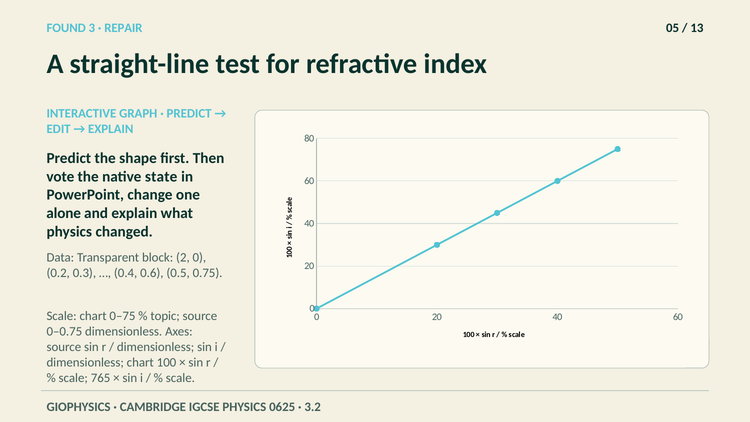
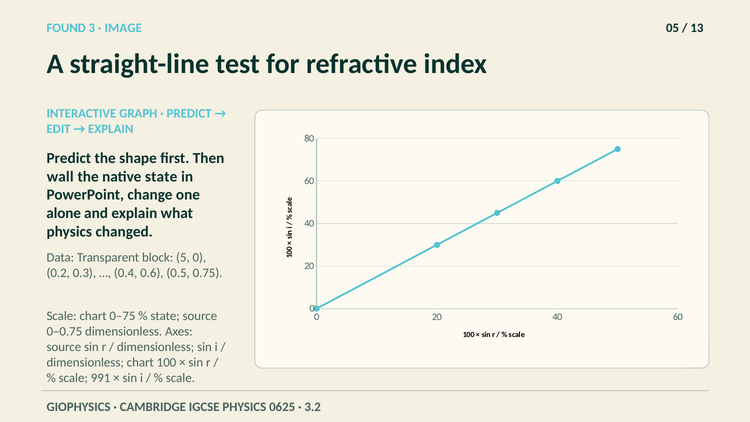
REPAIR: REPAIR -> IMAGE
vote: vote -> wall
2: 2 -> 5
topic at (165, 316): topic -> state
765: 765 -> 991
